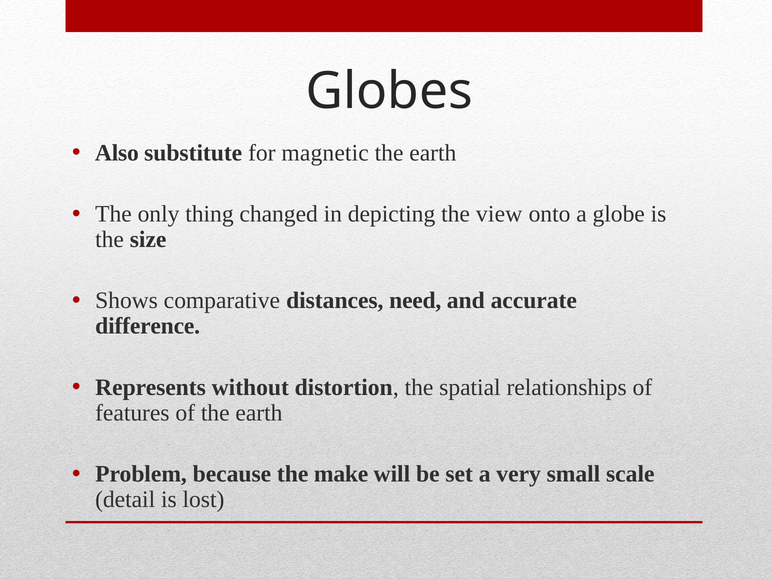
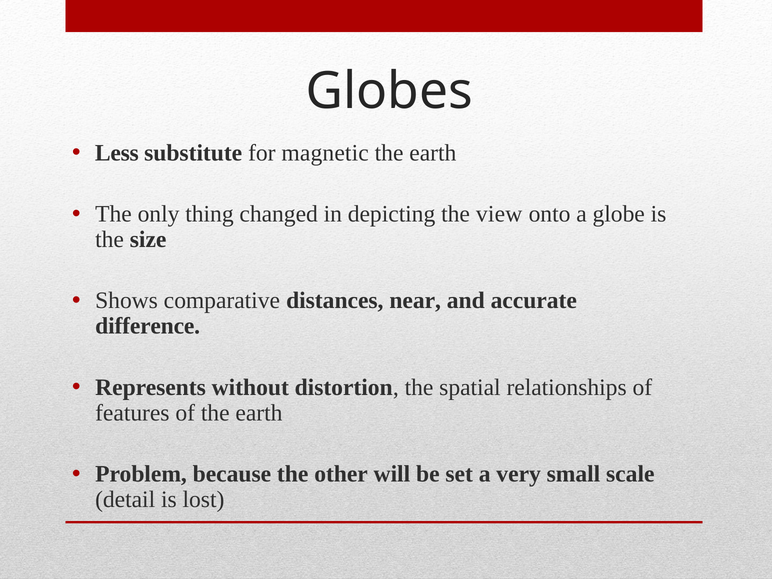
Also: Also -> Less
need: need -> near
make: make -> other
